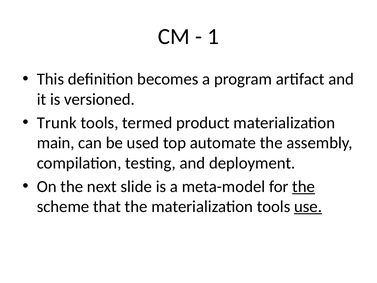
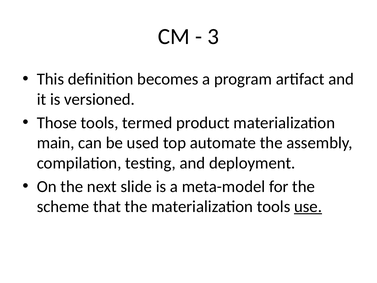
1: 1 -> 3
Trunk: Trunk -> Those
the at (304, 186) underline: present -> none
